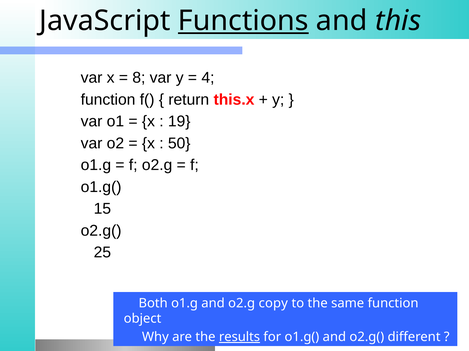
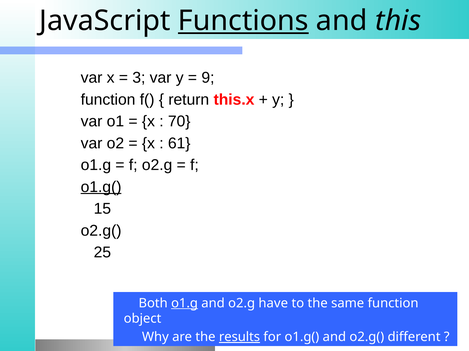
8: 8 -> 3
4: 4 -> 9
19: 19 -> 70
50: 50 -> 61
o1.g( at (101, 187) underline: none -> present
o1.g at (185, 304) underline: none -> present
copy: copy -> have
